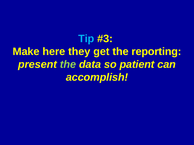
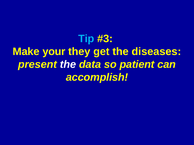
here: here -> your
reporting: reporting -> diseases
the at (68, 65) colour: light green -> white
